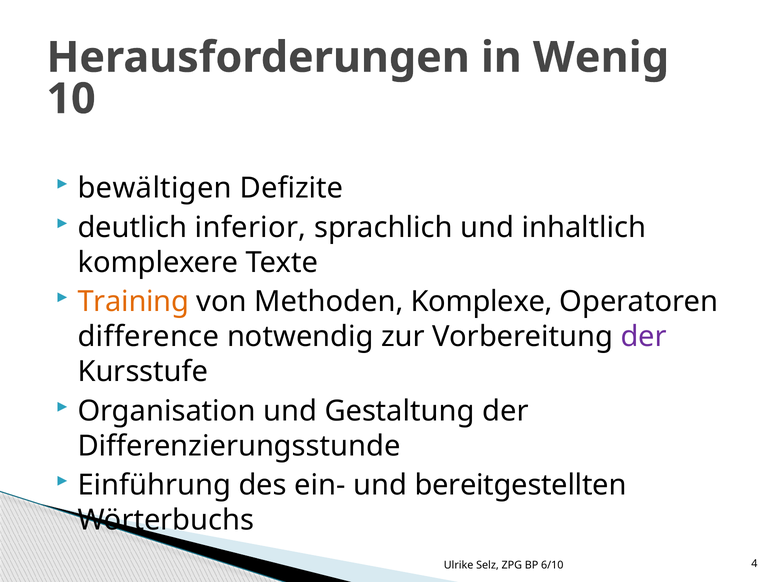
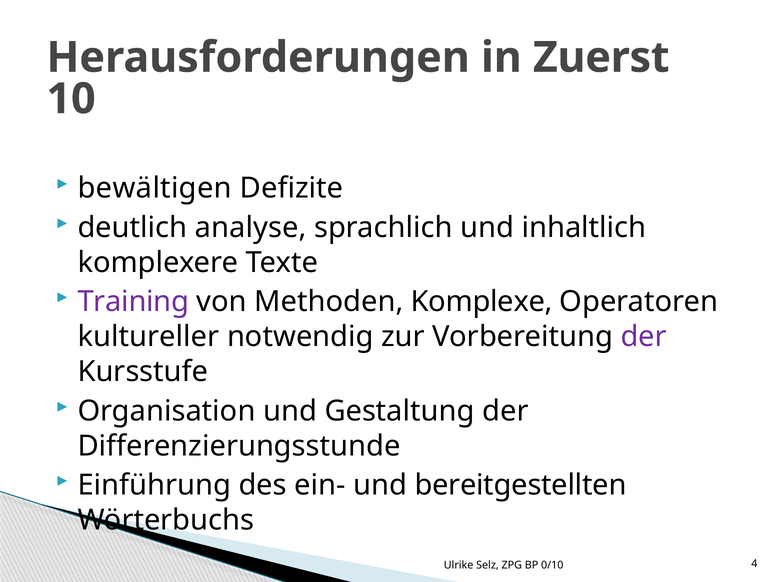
Wenig: Wenig -> Zuerst
inferior: inferior -> analyse
Training colour: orange -> purple
difference: difference -> kultureller
6/10: 6/10 -> 0/10
